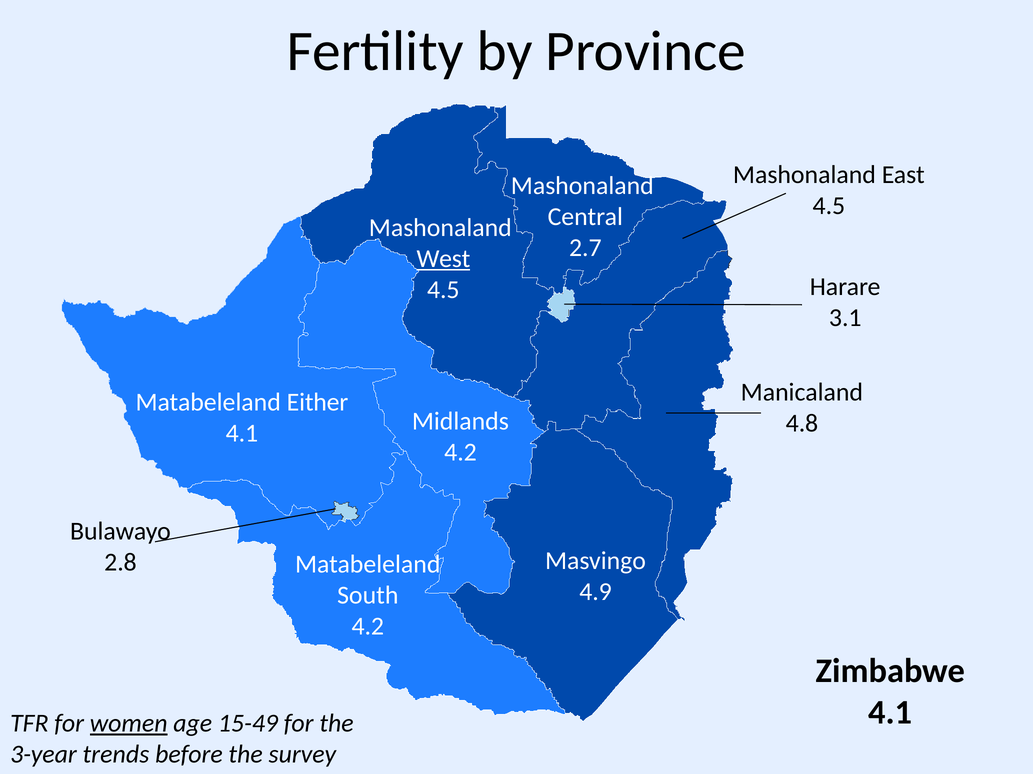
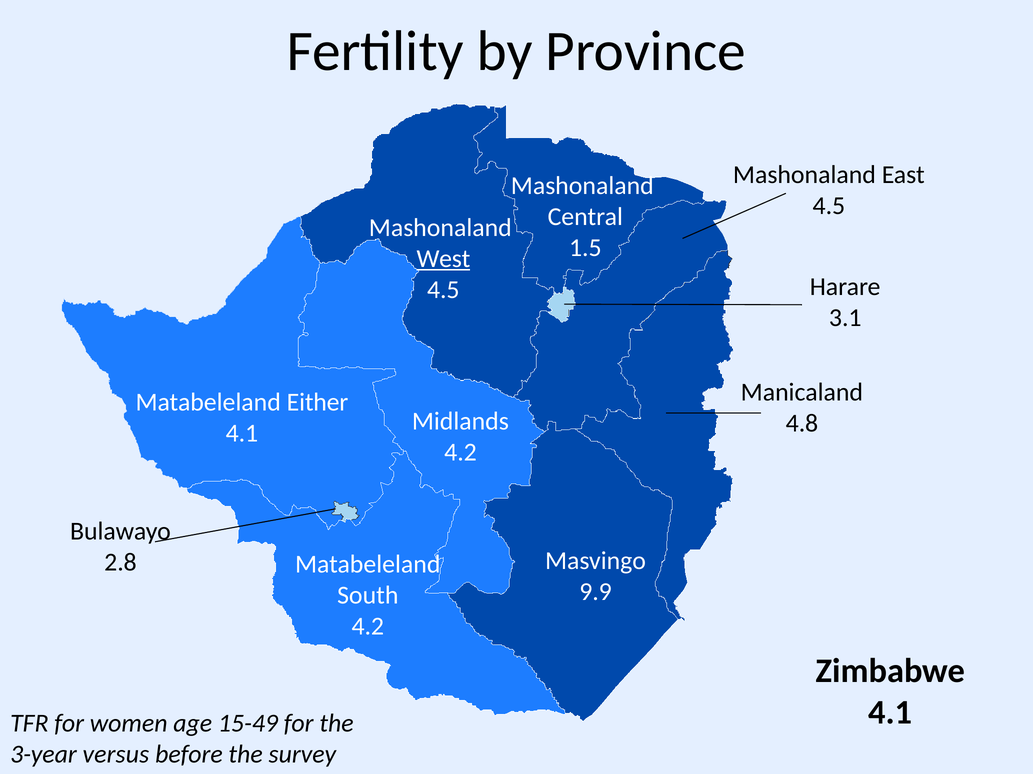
2.7: 2.7 -> 1.5
4.9: 4.9 -> 9.9
women underline: present -> none
trends: trends -> versus
